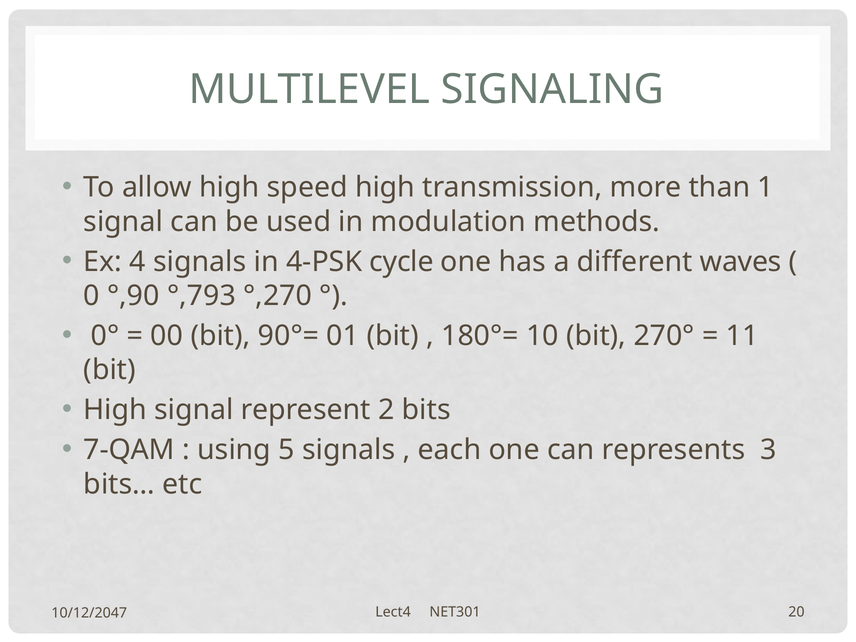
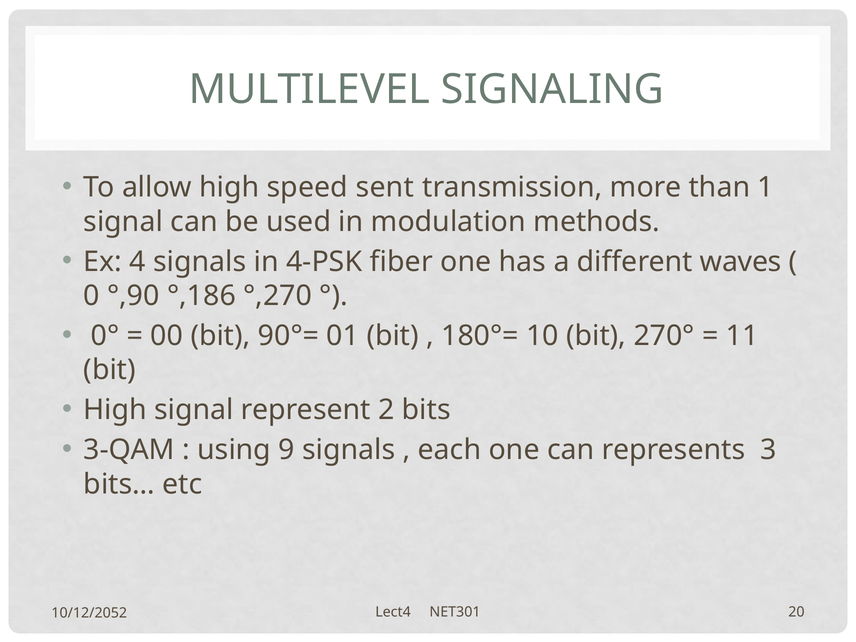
speed high: high -> sent
cycle: cycle -> fiber
°,793: °,793 -> °,186
7-QAM: 7-QAM -> 3-QAM
5: 5 -> 9
10/12/2047: 10/12/2047 -> 10/12/2052
